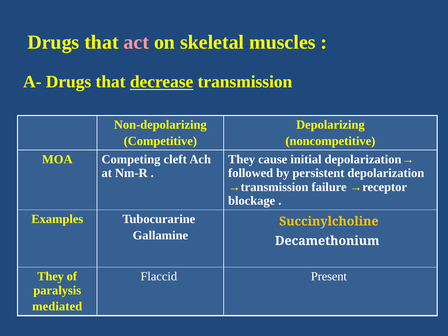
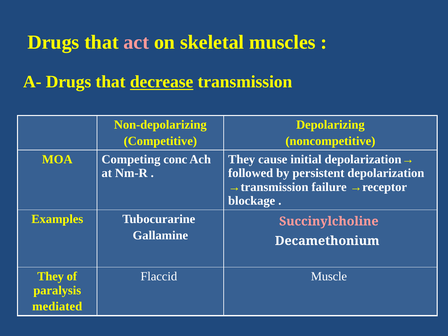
cleft: cleft -> conc
Succinylcholine colour: yellow -> pink
Present: Present -> Muscle
